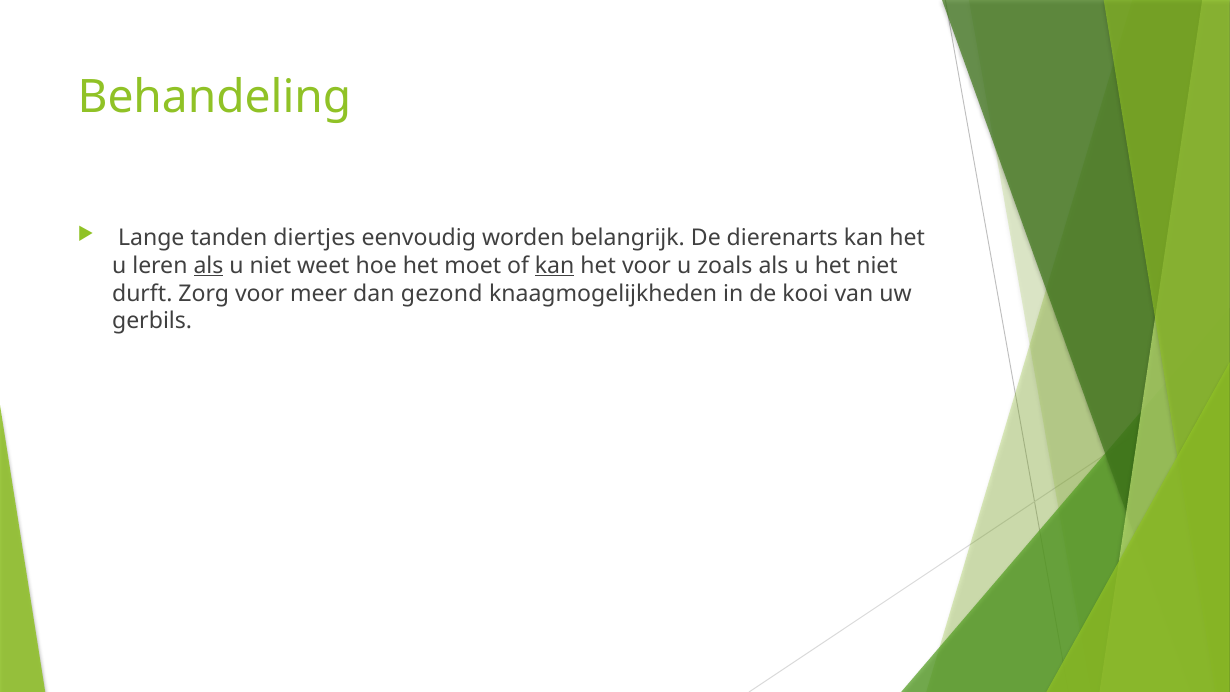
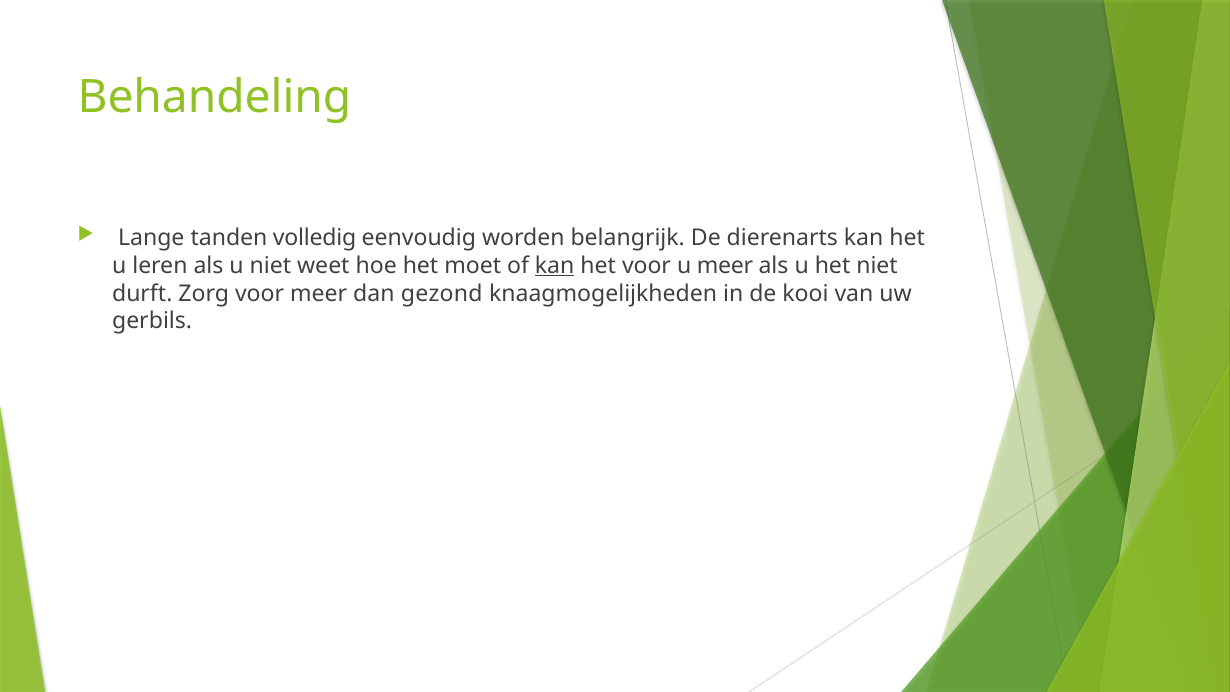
diertjes: diertjes -> volledig
als at (209, 266) underline: present -> none
u zoals: zoals -> meer
